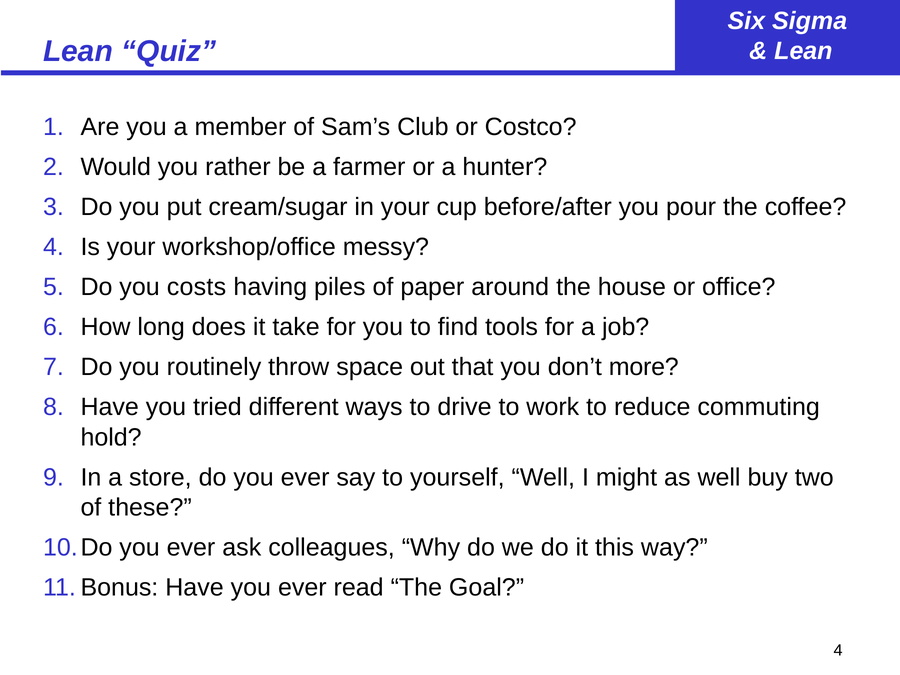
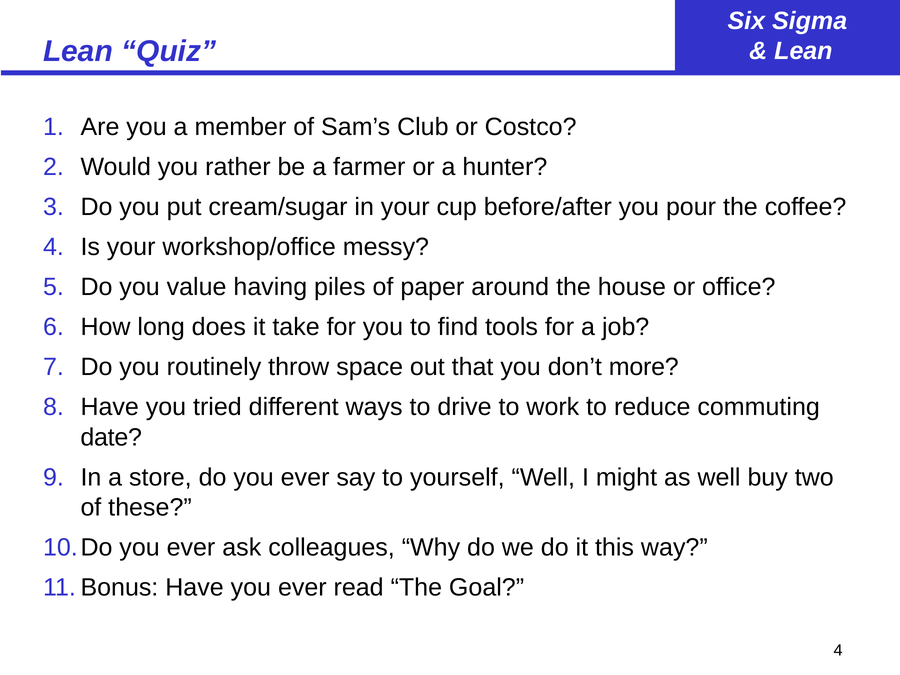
costs: costs -> value
hold: hold -> date
